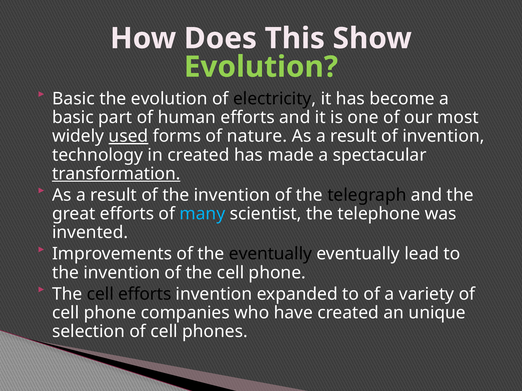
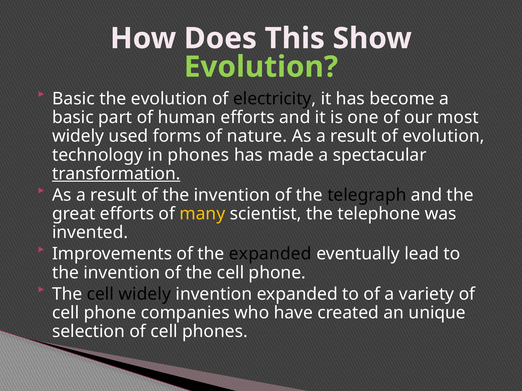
used underline: present -> none
of invention: invention -> evolution
in created: created -> phones
many colour: light blue -> yellow
the eventually: eventually -> expanded
cell efforts: efforts -> widely
